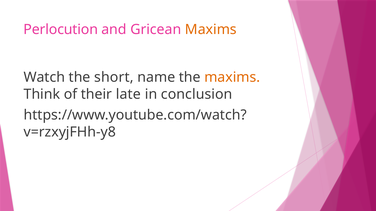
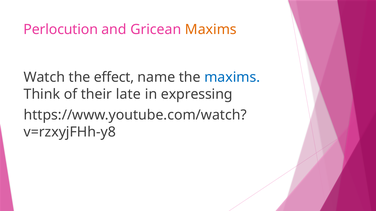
short: short -> effect
maxims at (232, 77) colour: orange -> blue
conclusion: conclusion -> expressing
